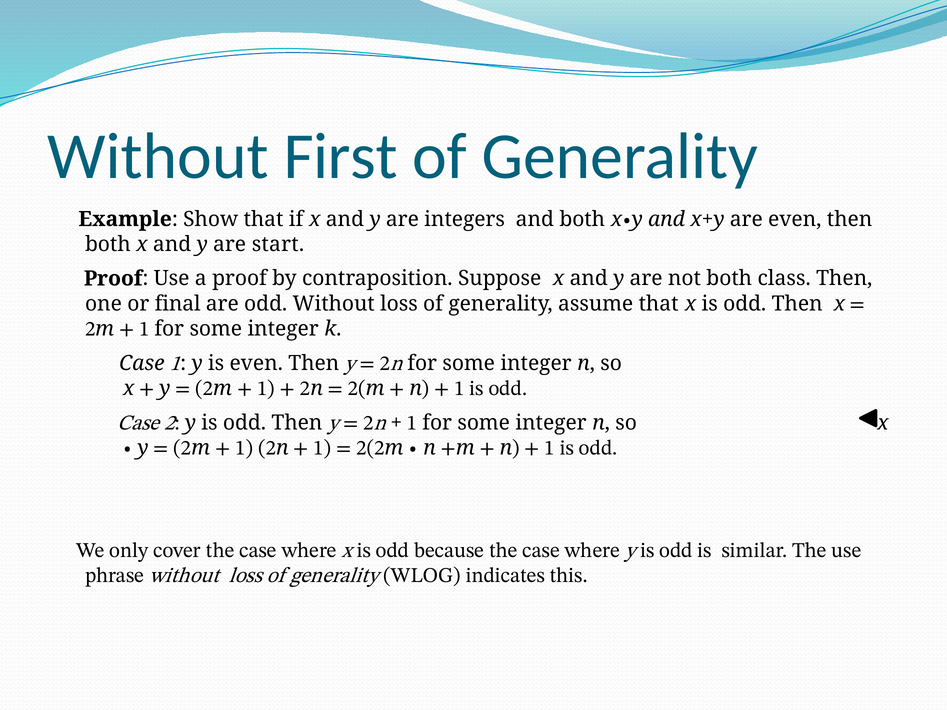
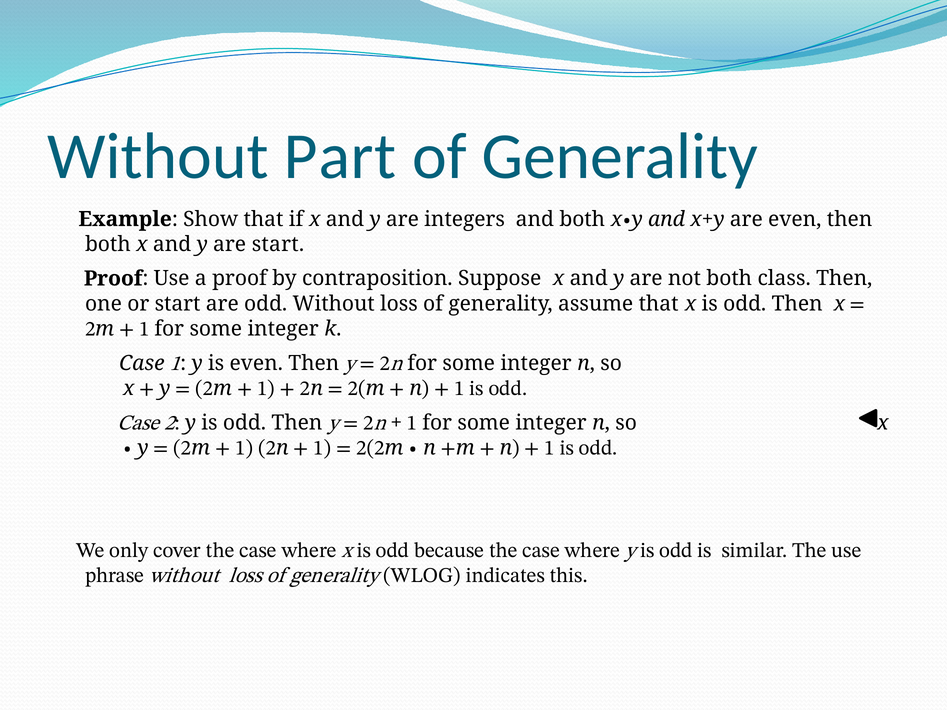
First: First -> Part
or final: final -> start
